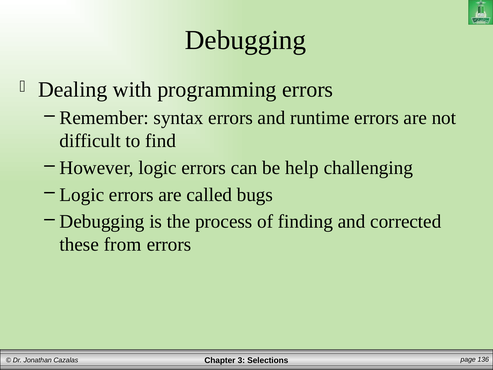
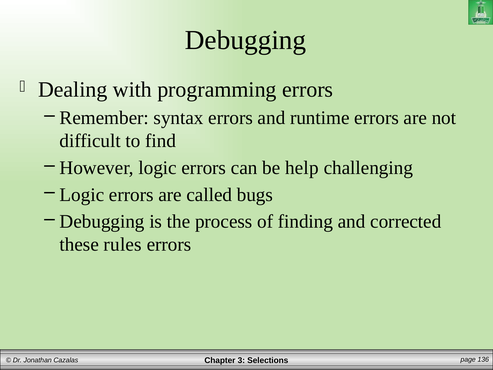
from: from -> rules
